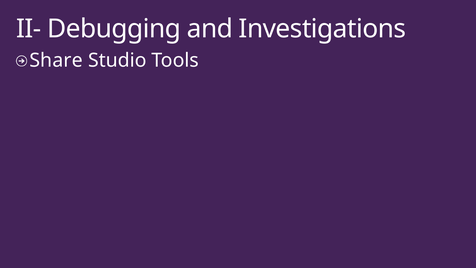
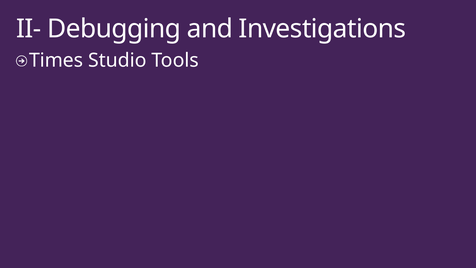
Share: Share -> Times
